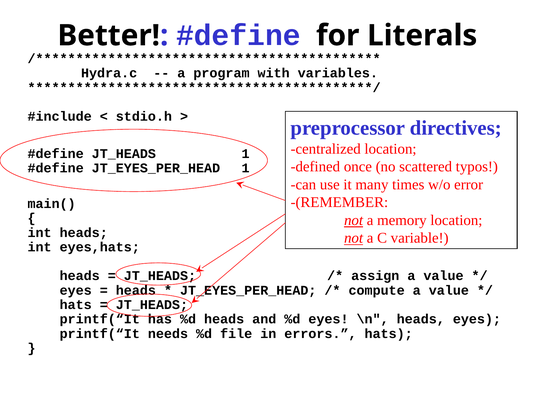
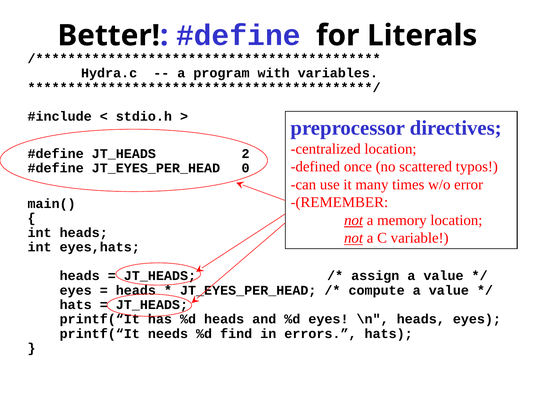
JT_HEADS 1: 1 -> 2
JT_EYES_PER_HEAD 1: 1 -> 0
file: file -> find
